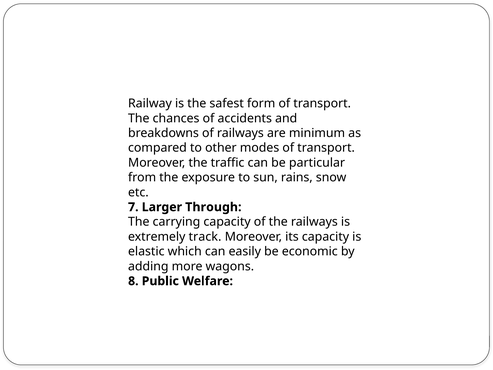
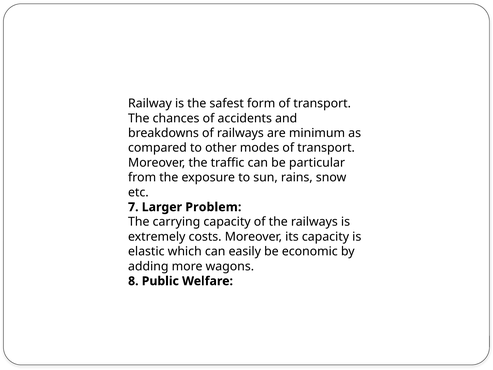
Through: Through -> Problem
track: track -> costs
